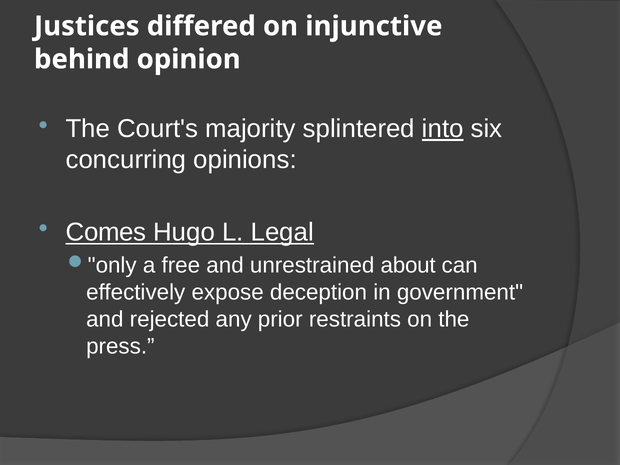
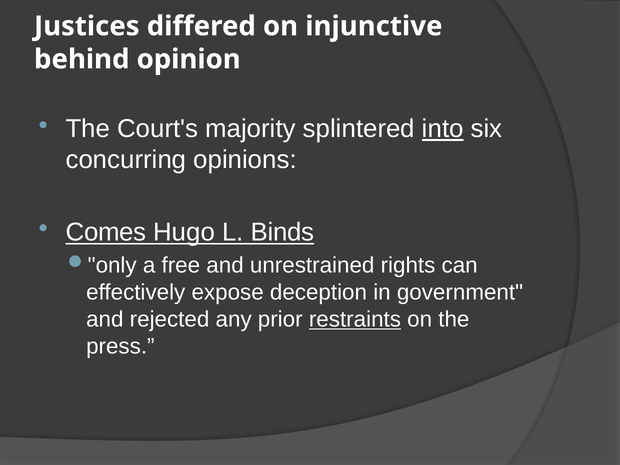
Legal: Legal -> Binds
about: about -> rights
restraints underline: none -> present
